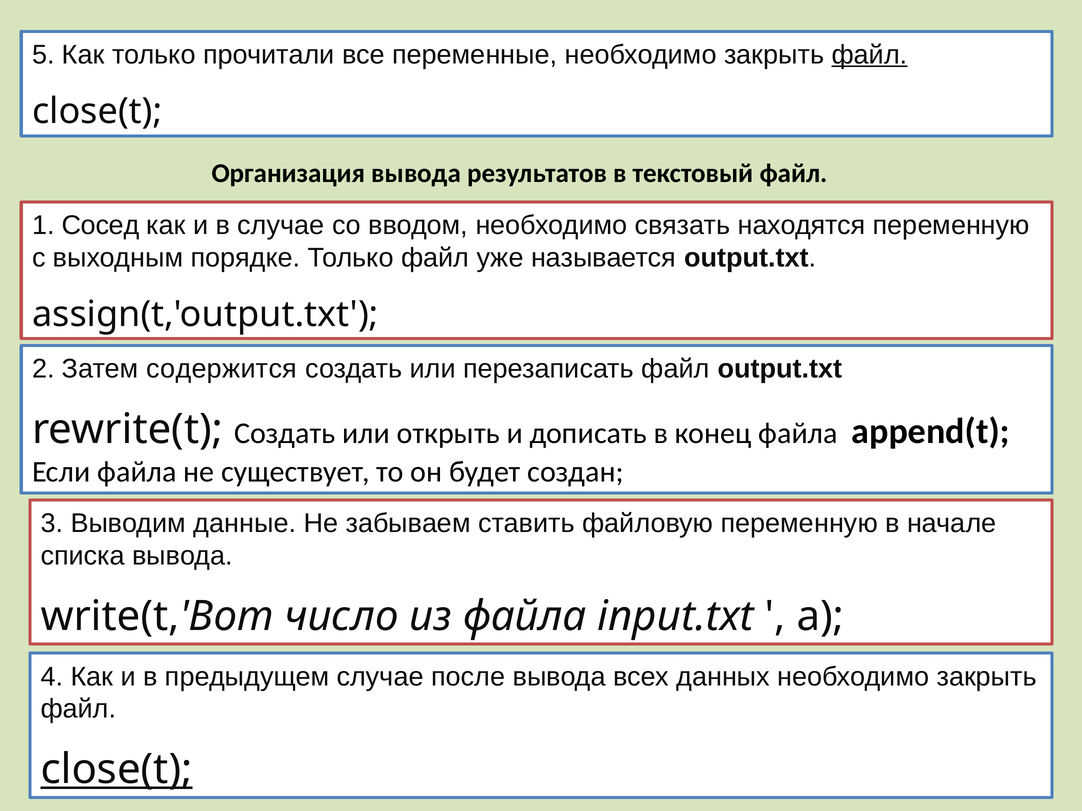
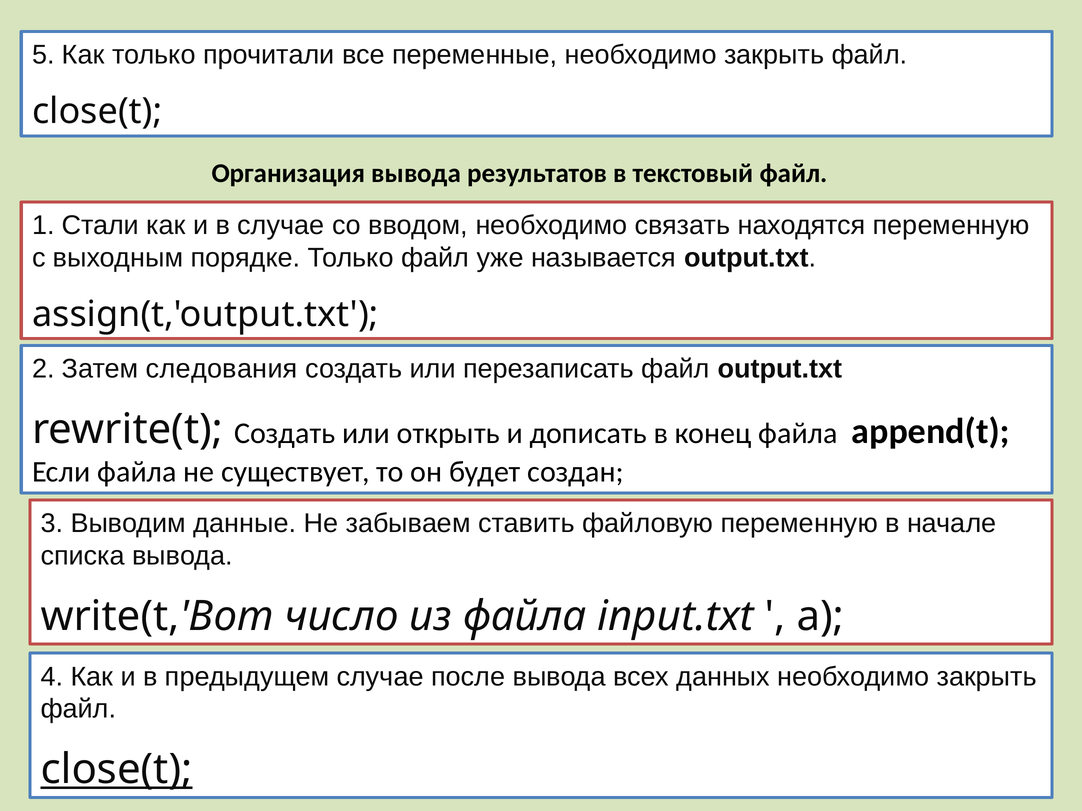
файл at (869, 55) underline: present -> none
Сосед: Сосед -> Стали
содержится: содержится -> следования
